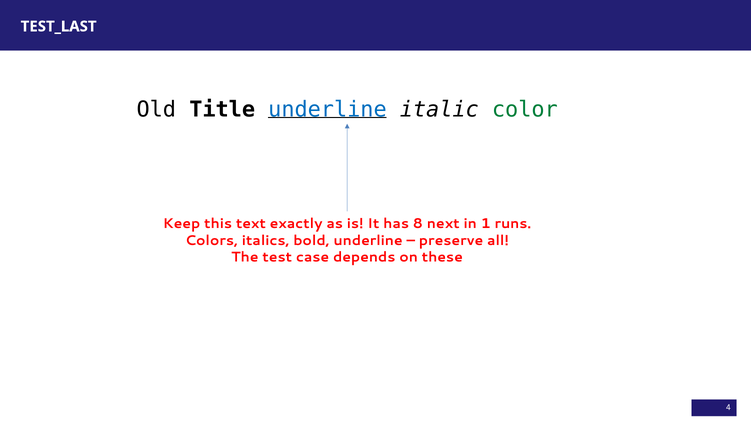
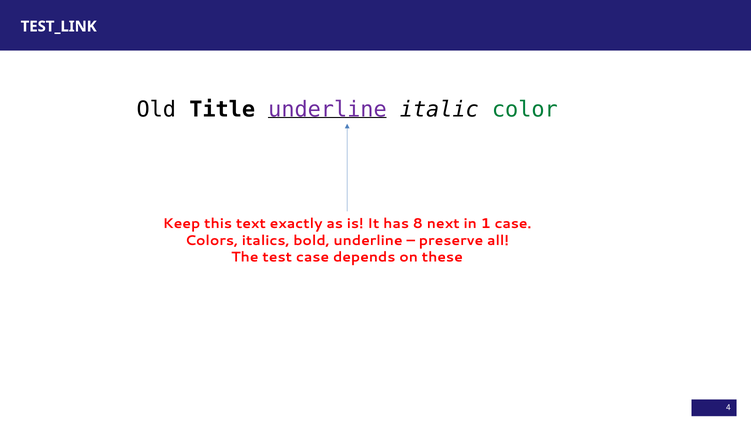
TEST_LAST: TEST_LAST -> TEST_LINK
underline at (327, 109) colour: blue -> purple
1 runs: runs -> case
